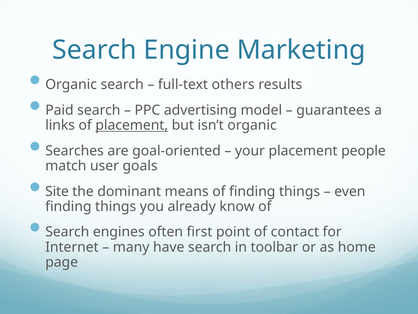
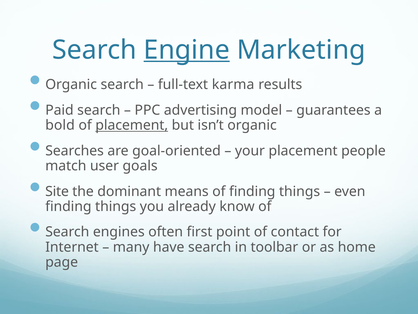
Engine underline: none -> present
others: others -> karma
links: links -> bold
